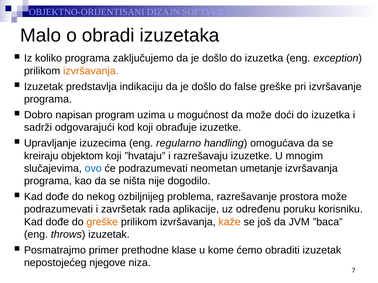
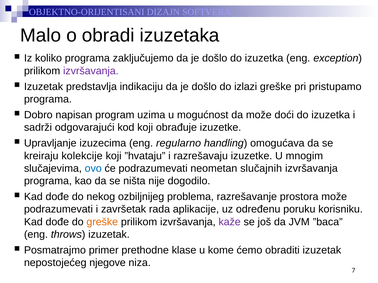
izvršavanja at (91, 71) colour: orange -> purple
false: false -> izlazi
izvršavanje: izvršavanje -> pristupamo
objektom: objektom -> kolekcije
umetanje: umetanje -> slučajnih
kaže colour: orange -> purple
